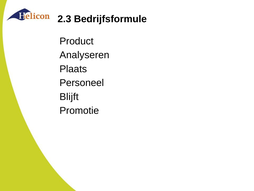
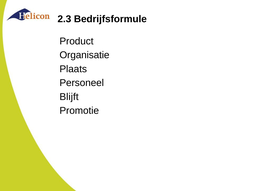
Analyseren: Analyseren -> Organisatie
